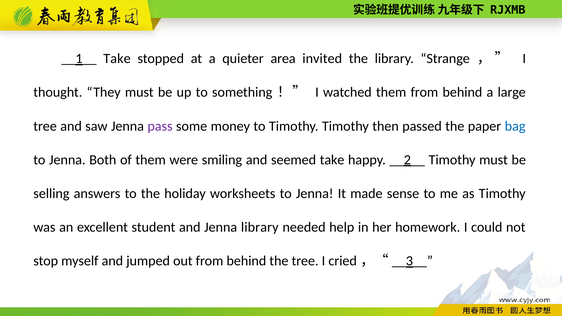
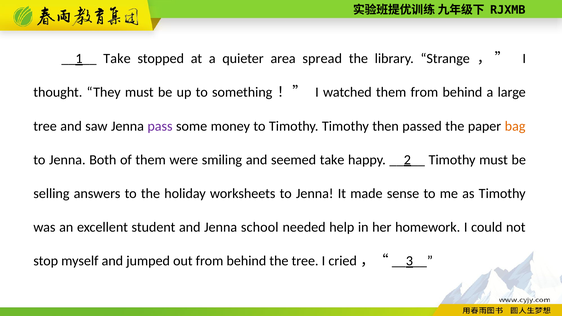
invited: invited -> spread
bag colour: blue -> orange
Jenna library: library -> school
